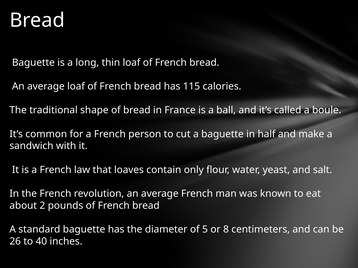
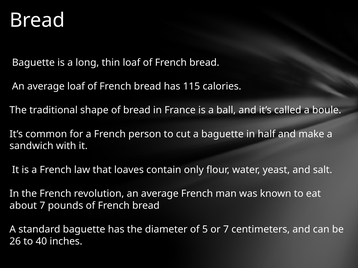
about 2: 2 -> 7
or 8: 8 -> 7
